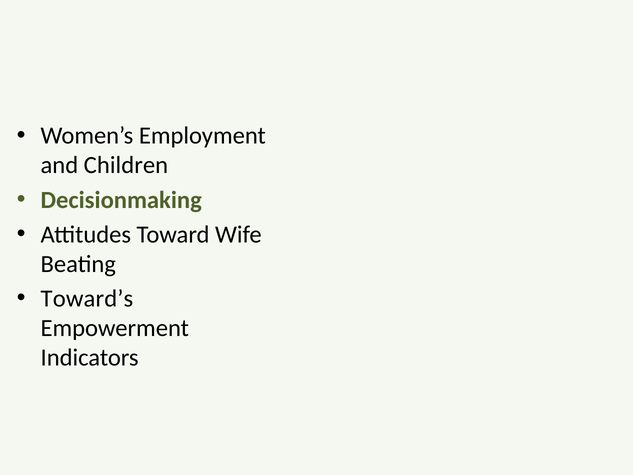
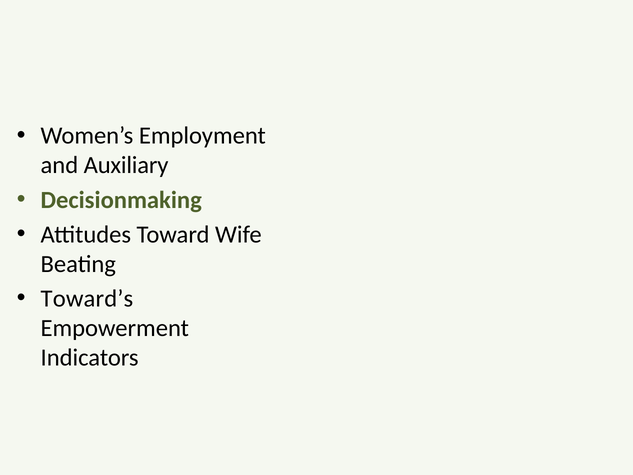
Children: Children -> Auxiliary
